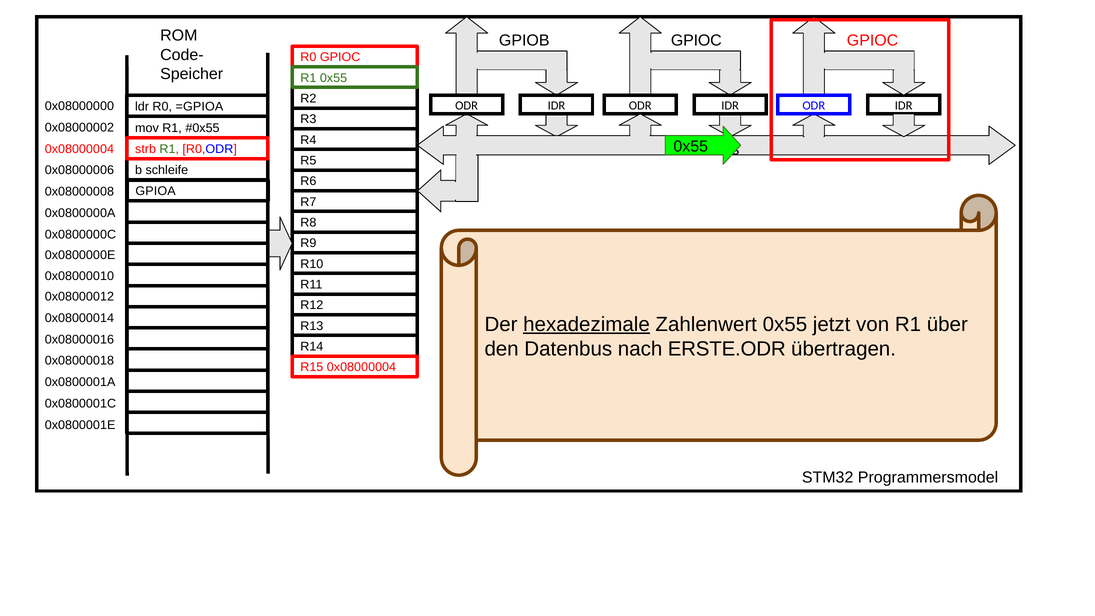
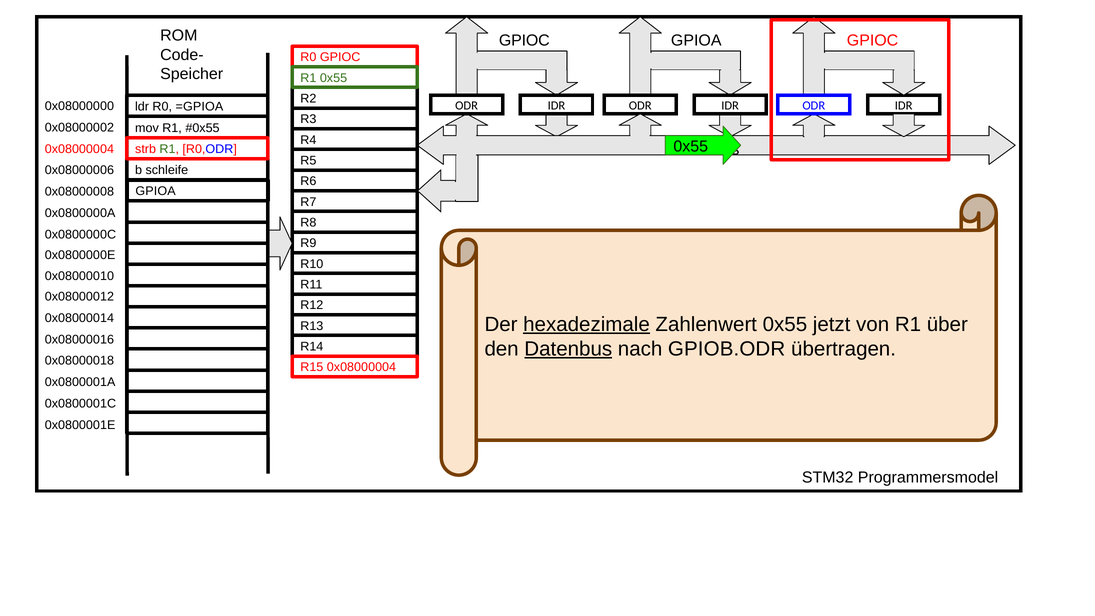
GPIOB at (524, 40): GPIOB -> GPIOC
GPIOC at (696, 40): GPIOC -> GPIOA
Datenbus at (568, 349) underline: none -> present
ERSTE.ODR: ERSTE.ODR -> GPIOB.ODR
